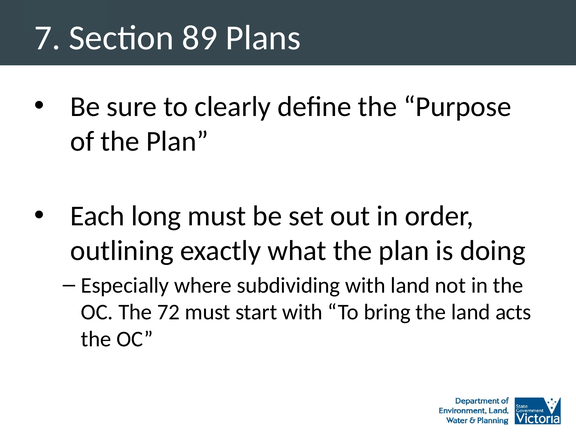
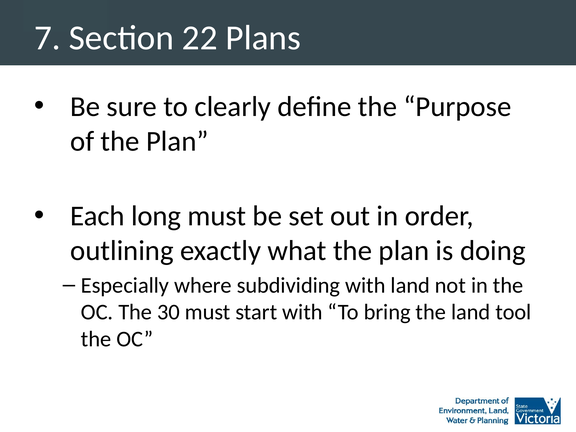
89: 89 -> 22
72: 72 -> 30
acts: acts -> tool
